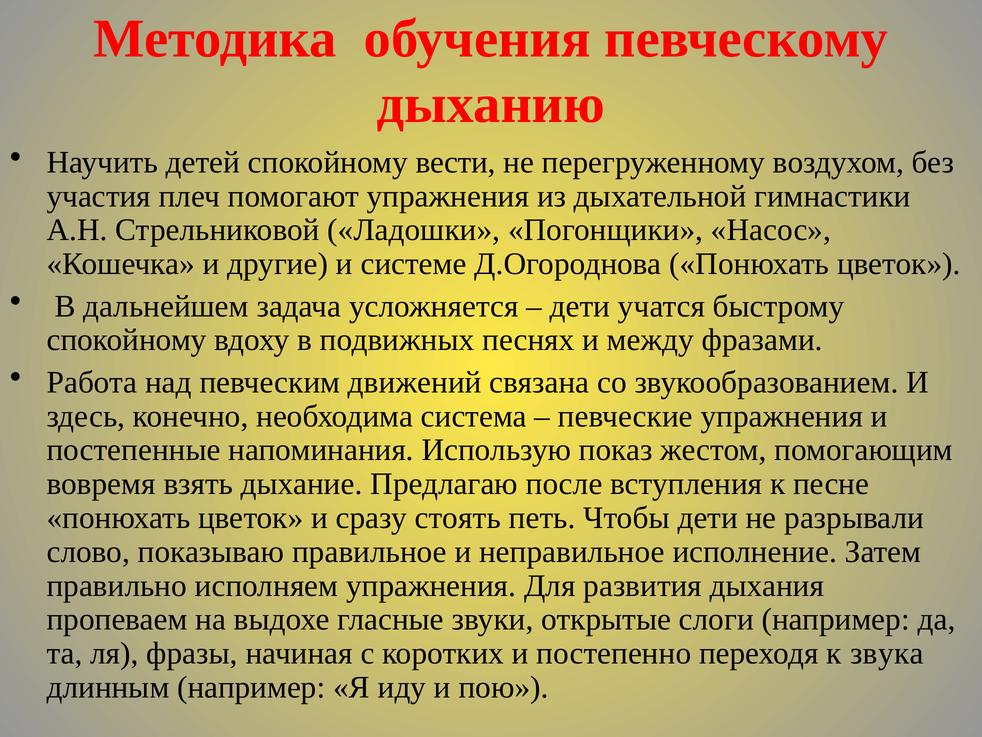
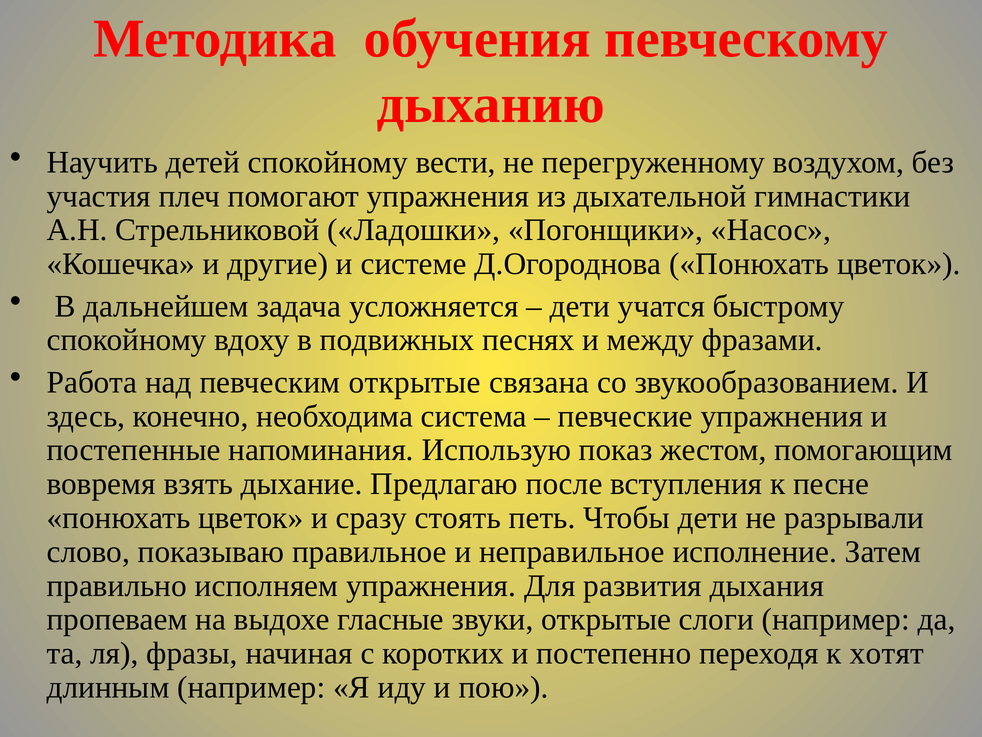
певческим движений: движений -> открытые
звука: звука -> хотят
